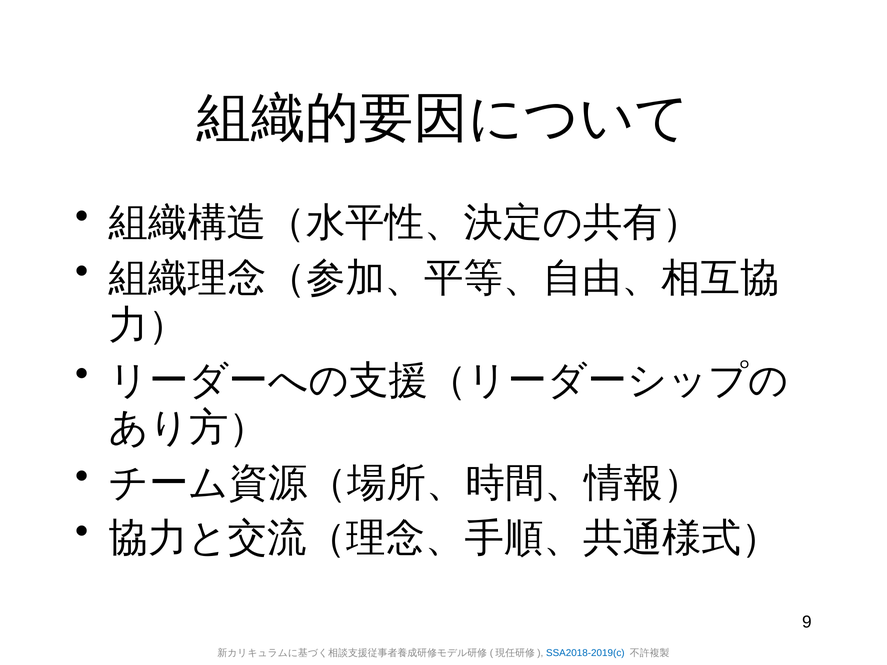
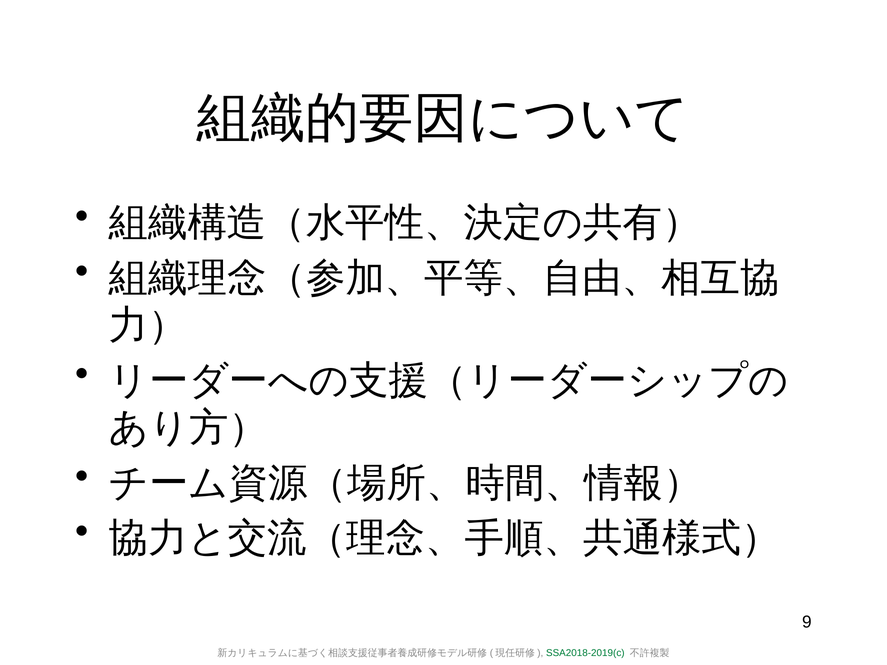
SSA2018-2019(c colour: blue -> green
